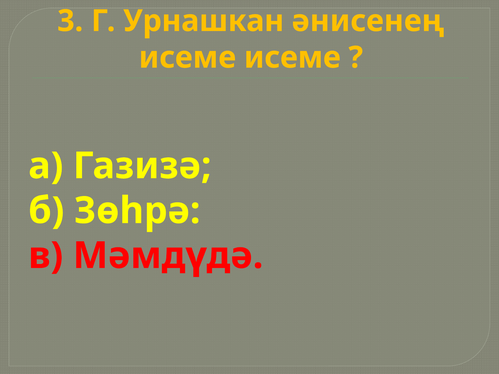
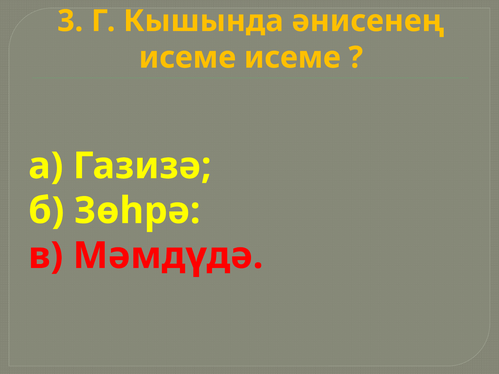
Урнашкан: Урнашкан -> Кышында
